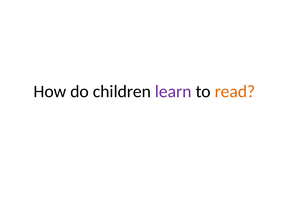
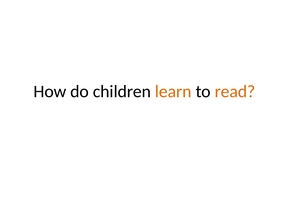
learn colour: purple -> orange
